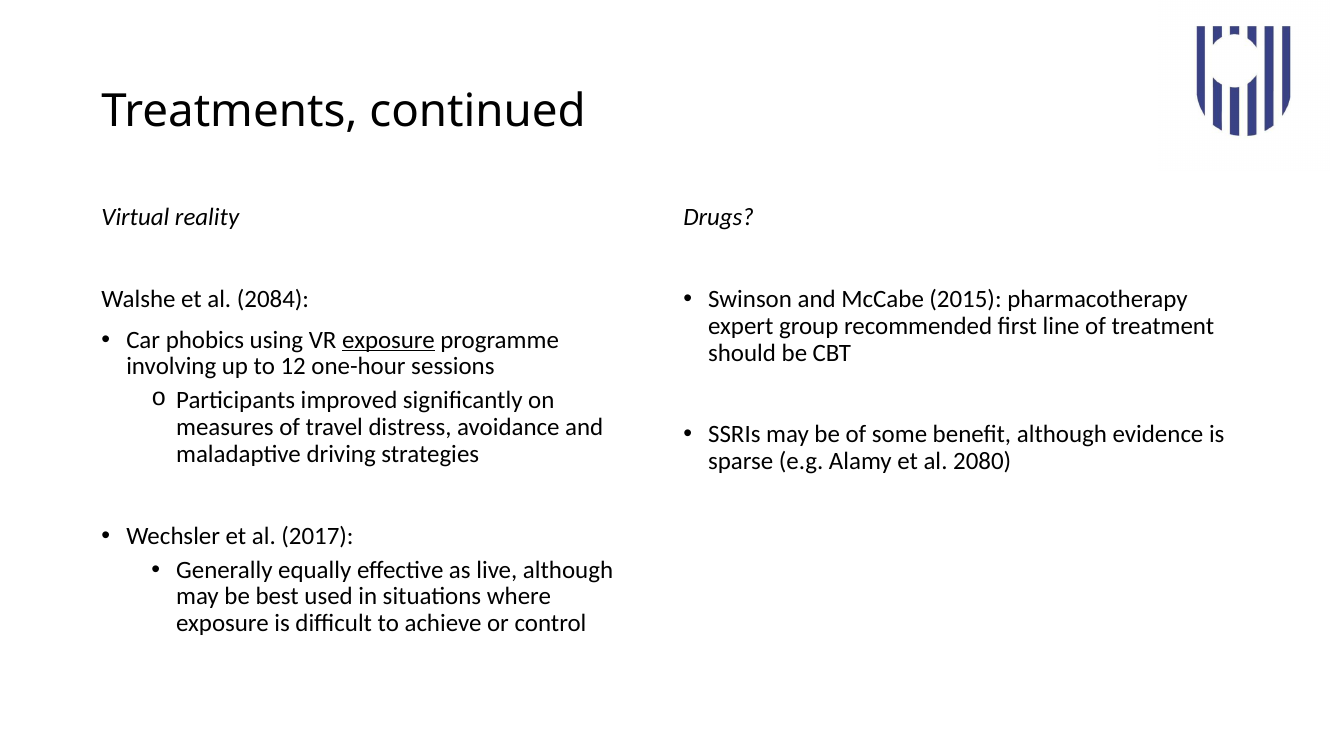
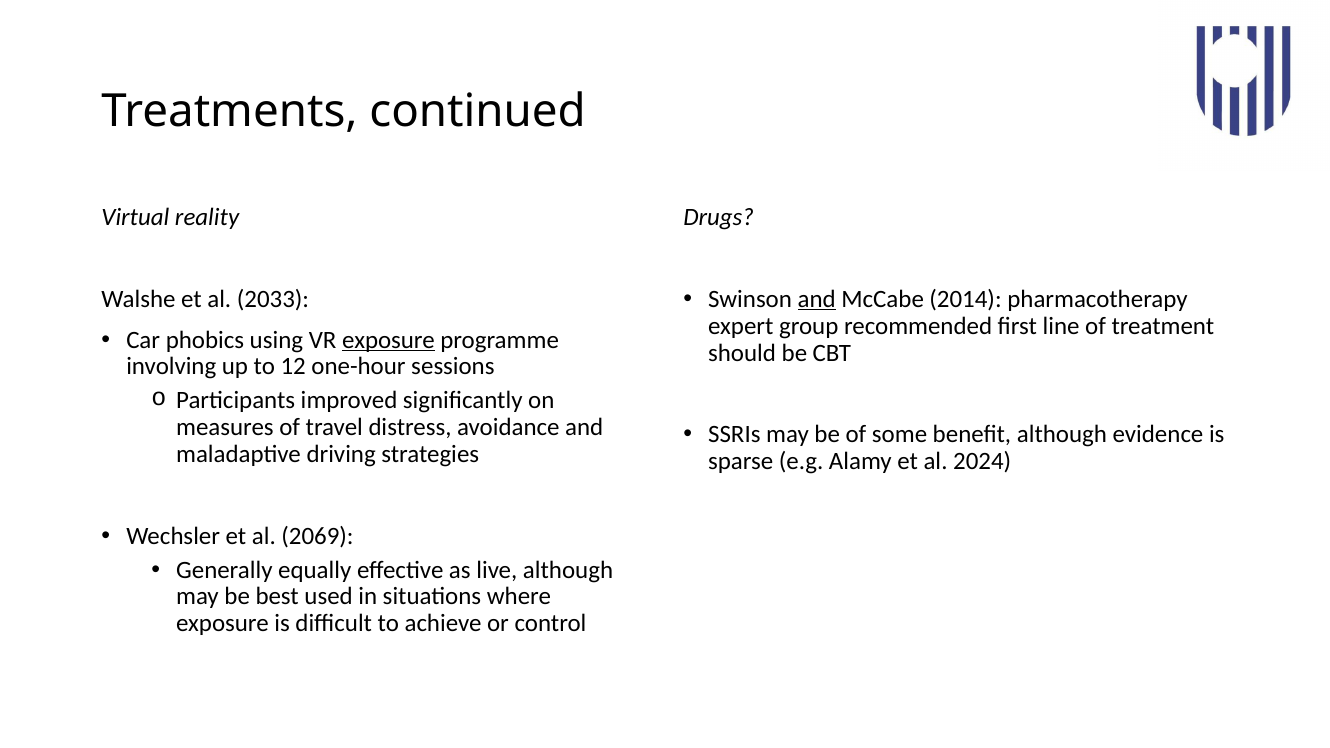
and at (817, 299) underline: none -> present
2015: 2015 -> 2014
2084: 2084 -> 2033
2080: 2080 -> 2024
2017: 2017 -> 2069
